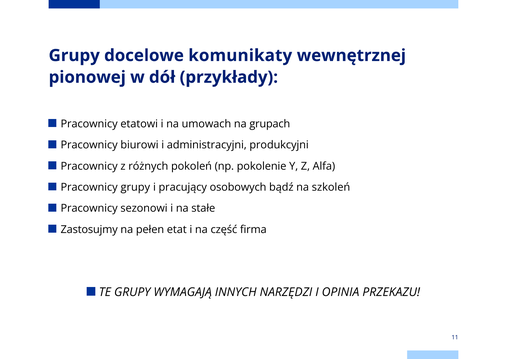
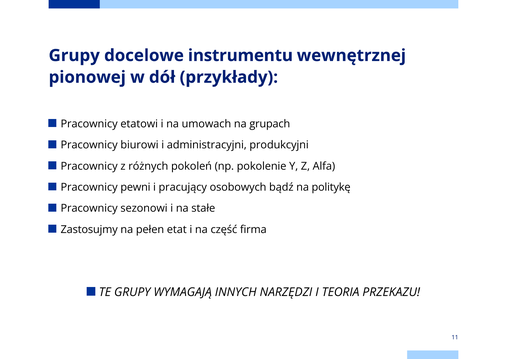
komunikaty: komunikaty -> instrumentu
Pracownicy grupy: grupy -> pewni
szkoleń: szkoleń -> politykę
OPINIA: OPINIA -> TEORIA
